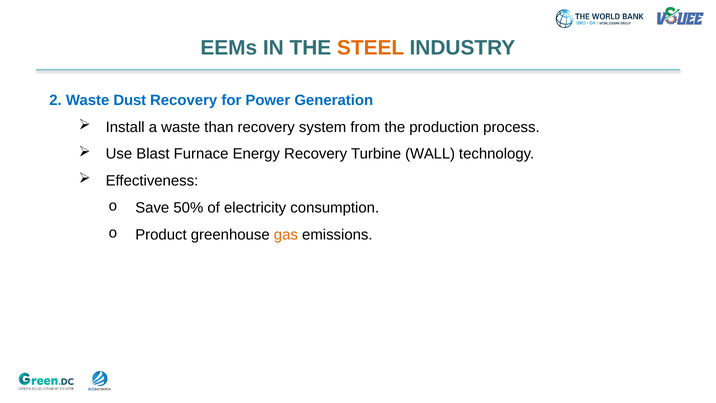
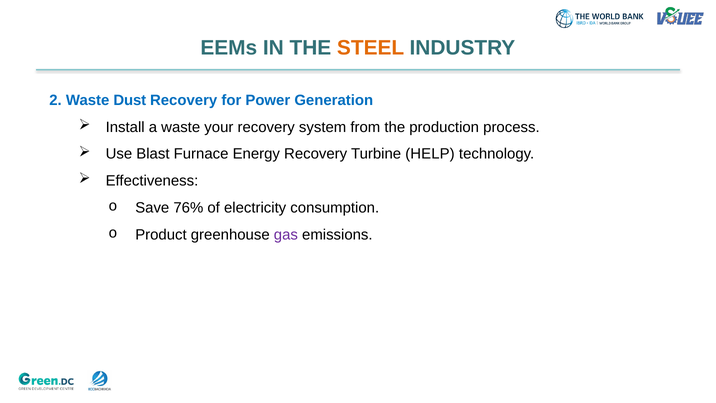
than: than -> your
WALL: WALL -> HELP
50%: 50% -> 76%
gas colour: orange -> purple
